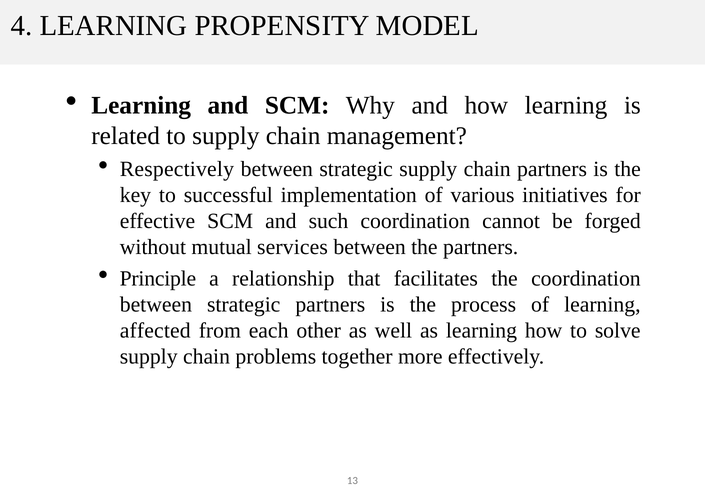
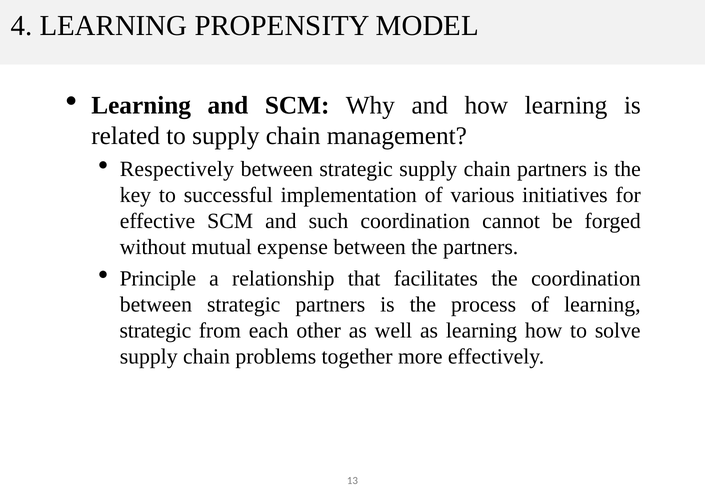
services: services -> expense
affected at (155, 331): affected -> strategic
